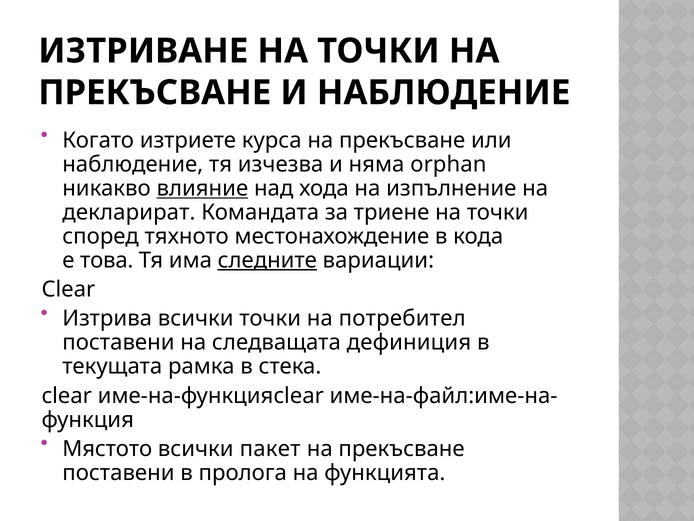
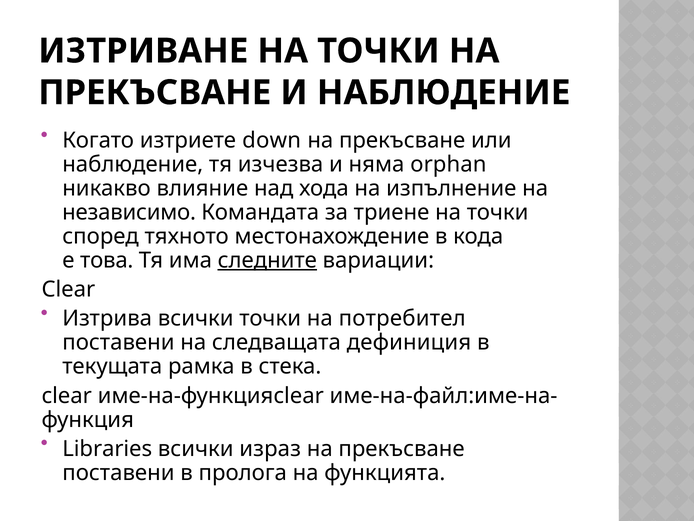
курса: курса -> down
влияние underline: present -> none
декларират: декларират -> независимо
Мястото: Мястото -> Libraries
пакет: пакет -> израз
